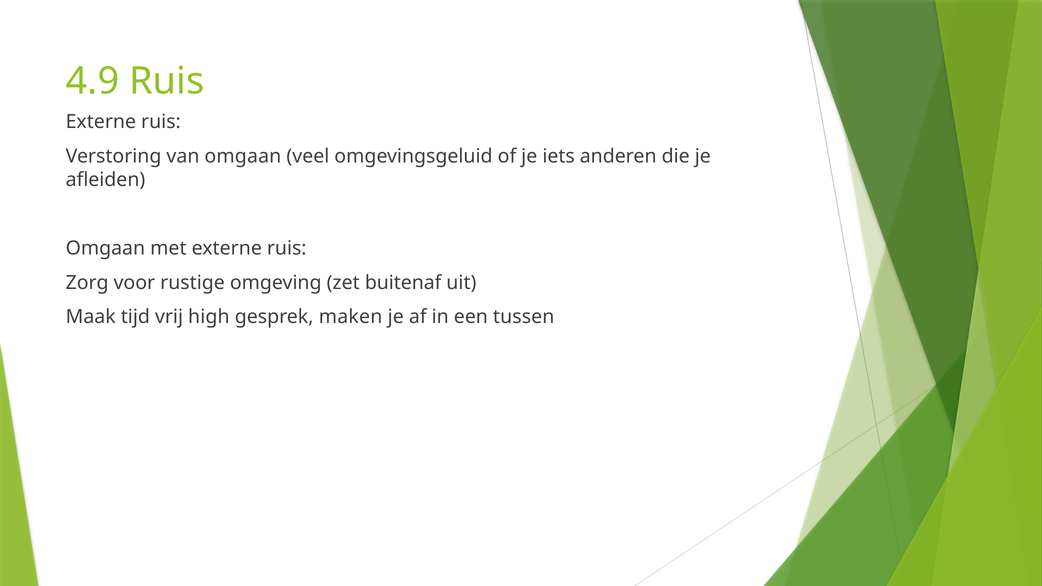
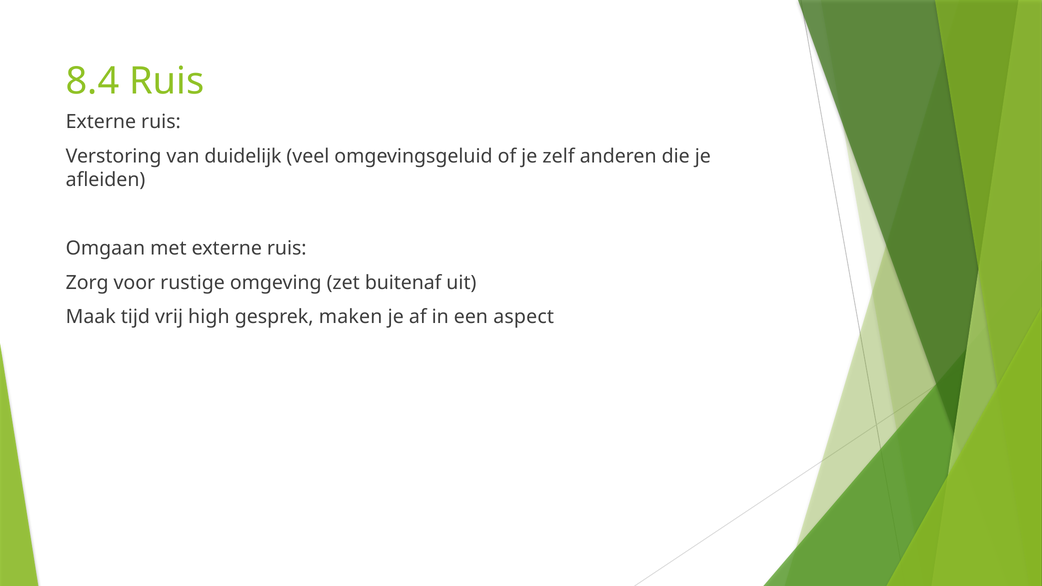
4.9: 4.9 -> 8.4
van omgaan: omgaan -> duidelijk
iets: iets -> zelf
tussen: tussen -> aspect
